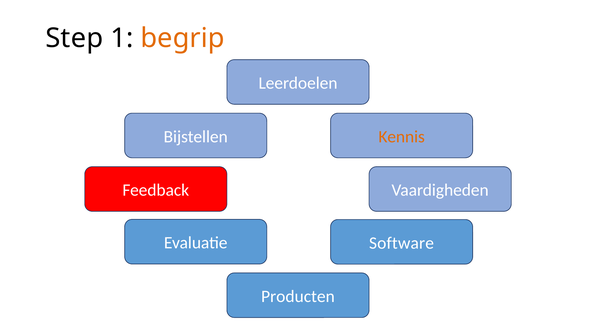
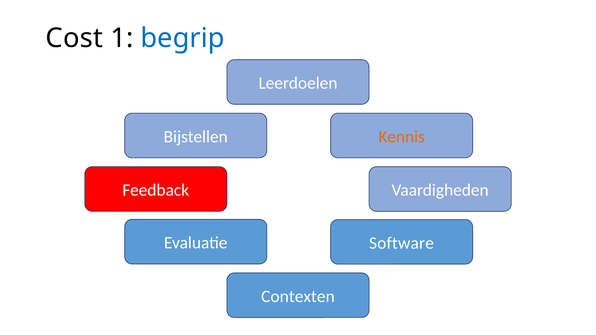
Step: Step -> Cost
begrip colour: orange -> blue
Producten: Producten -> Contexten
